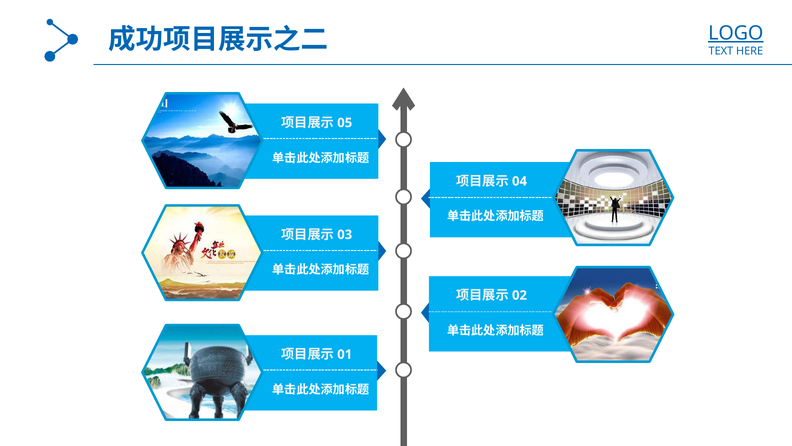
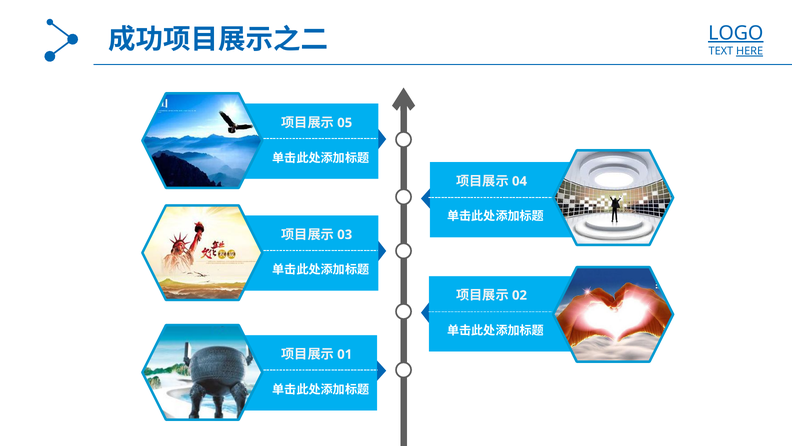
HERE underline: none -> present
